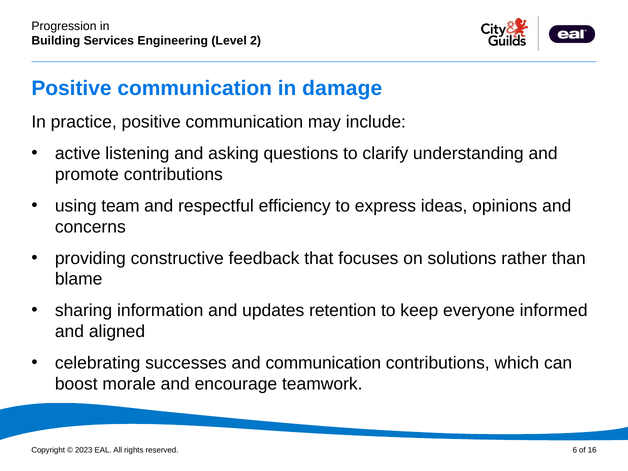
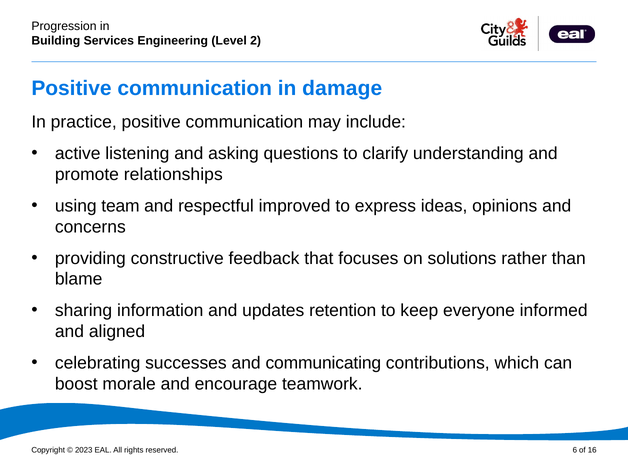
promote contributions: contributions -> relationships
efficiency: efficiency -> improved
and communication: communication -> communicating
